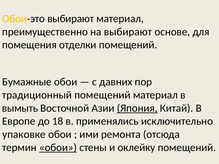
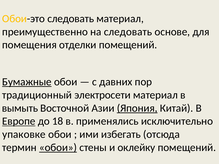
Обои-это выбирают: выбирают -> следовать
на выбирают: выбирают -> следовать
Бумажные underline: none -> present
традиционный помещений: помещений -> электросети
Европе underline: none -> present
ремонта: ремонта -> избегать
